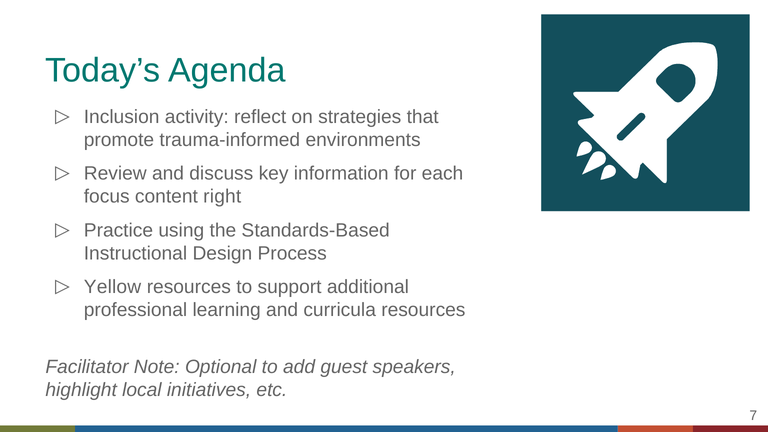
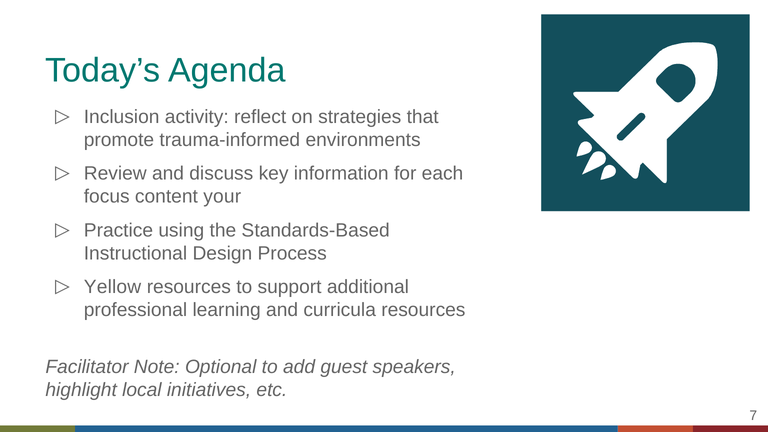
right: right -> your
